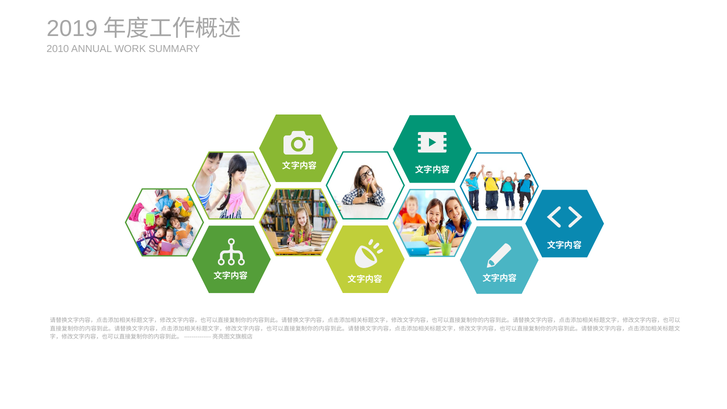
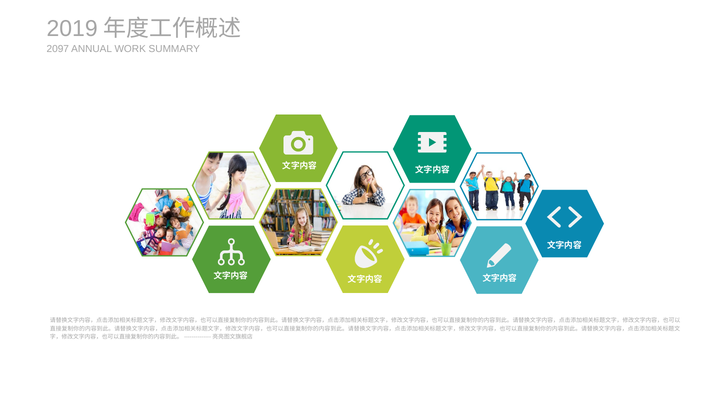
2010: 2010 -> 2097
